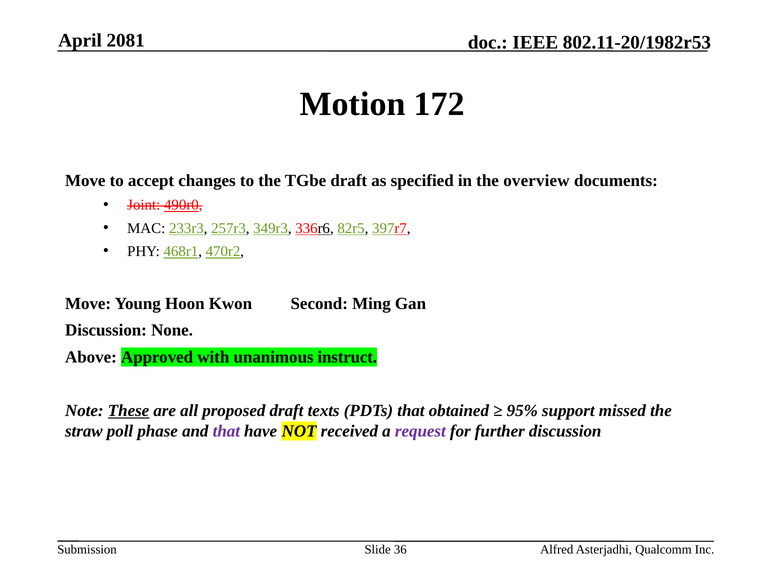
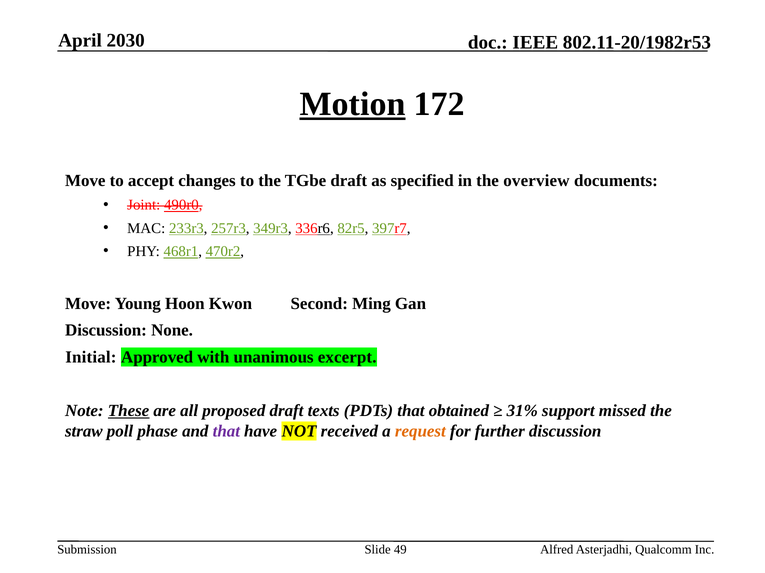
2081: 2081 -> 2030
Motion underline: none -> present
Above: Above -> Initial
instruct: instruct -> excerpt
95%: 95% -> 31%
request colour: purple -> orange
36: 36 -> 49
